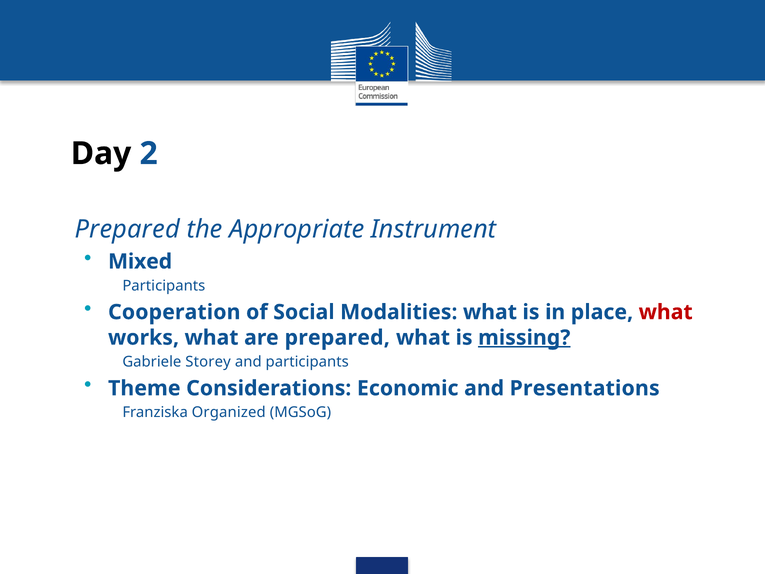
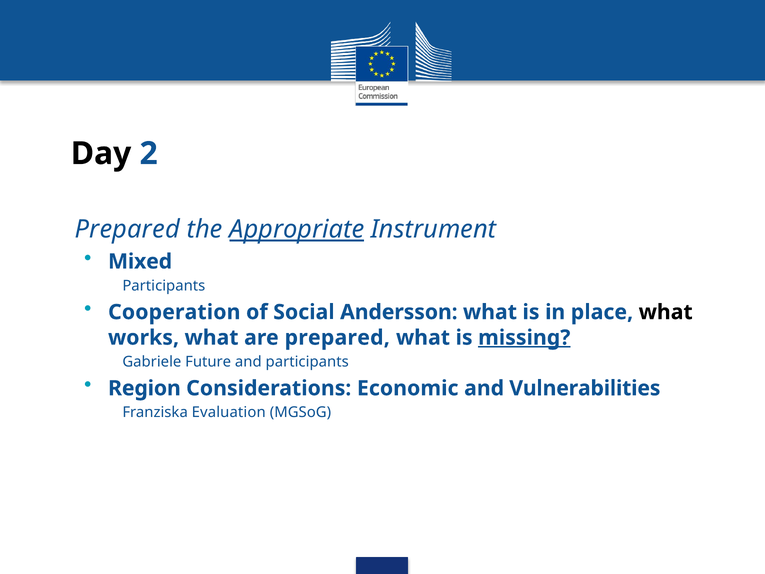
Appropriate underline: none -> present
Modalities: Modalities -> Andersson
what at (666, 312) colour: red -> black
Storey: Storey -> Future
Theme: Theme -> Region
Presentations: Presentations -> Vulnerabilities
Organized: Organized -> Evaluation
